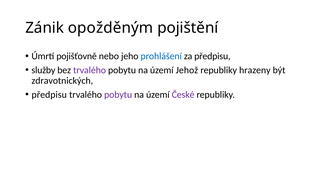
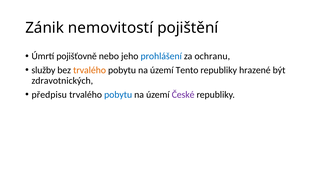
opožděným: opožděným -> nemovitostí
za předpisu: předpisu -> ochranu
trvalého at (90, 70) colour: purple -> orange
Jehož: Jehož -> Tento
hrazeny: hrazeny -> hrazené
pobytu at (118, 94) colour: purple -> blue
